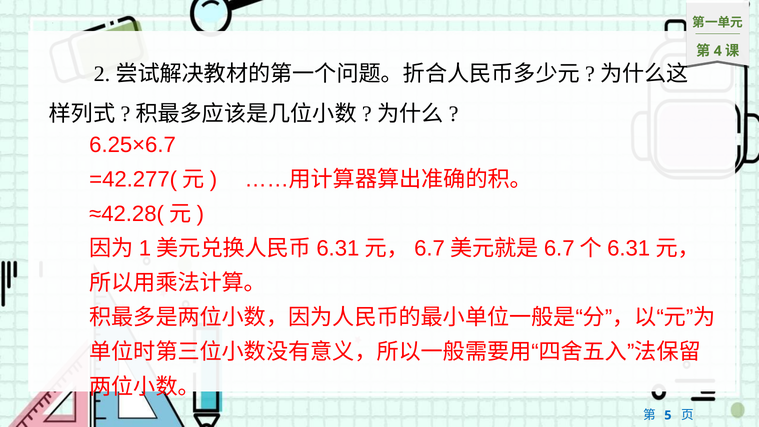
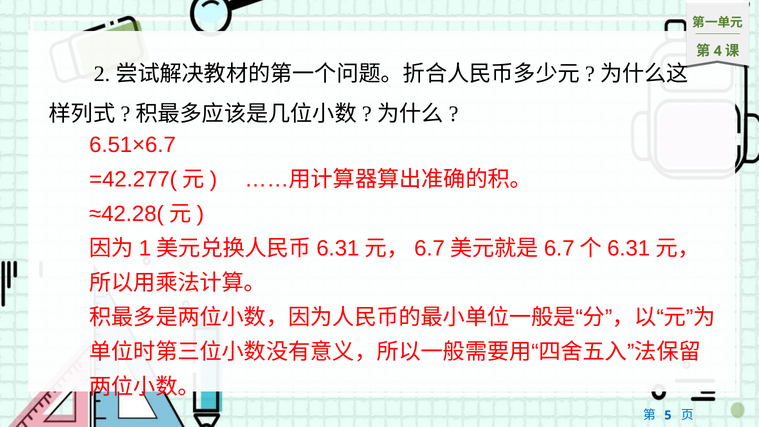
6.25×6.7: 6.25×6.7 -> 6.51×6.7
